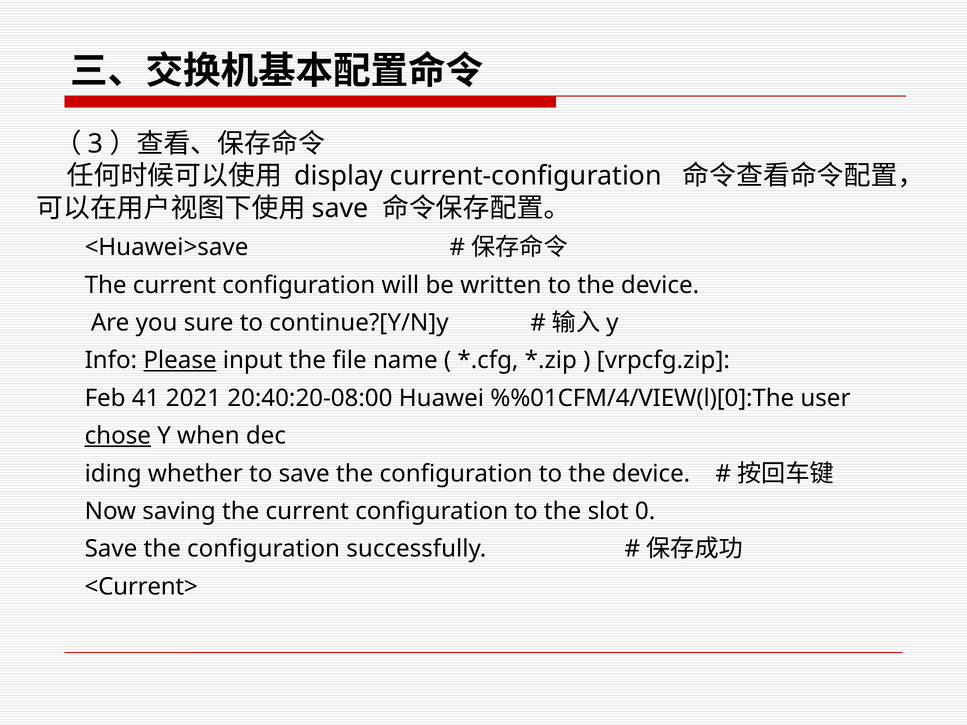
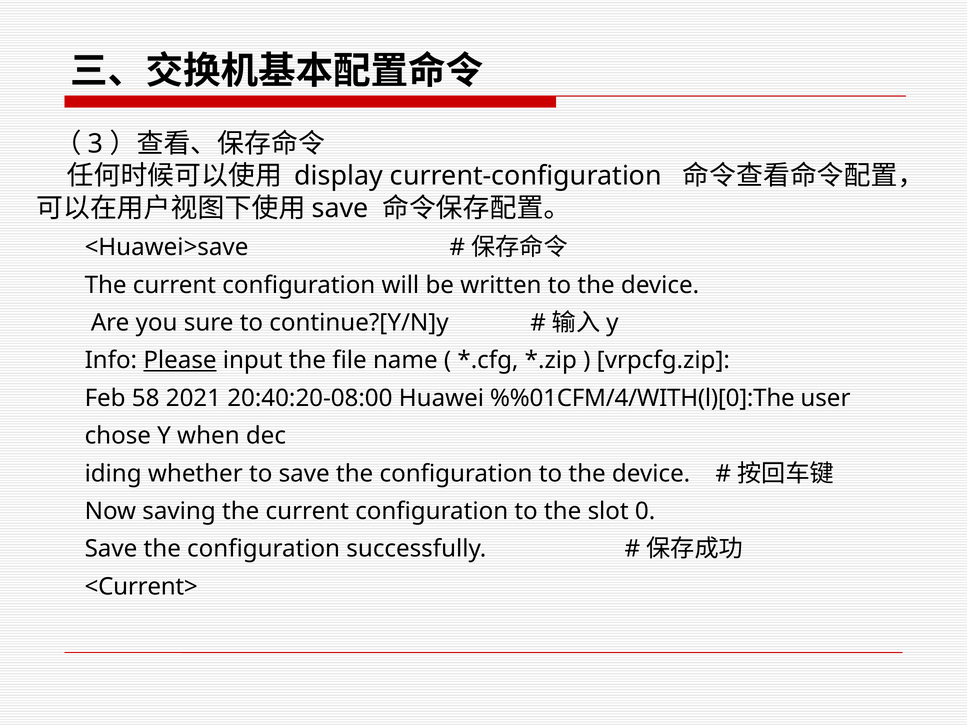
41: 41 -> 58
%%01CFM/4/VIEW(l)[0]:The: %%01CFM/4/VIEW(l)[0]:The -> %%01CFM/4/WITH(l)[0]:The
chose underline: present -> none
